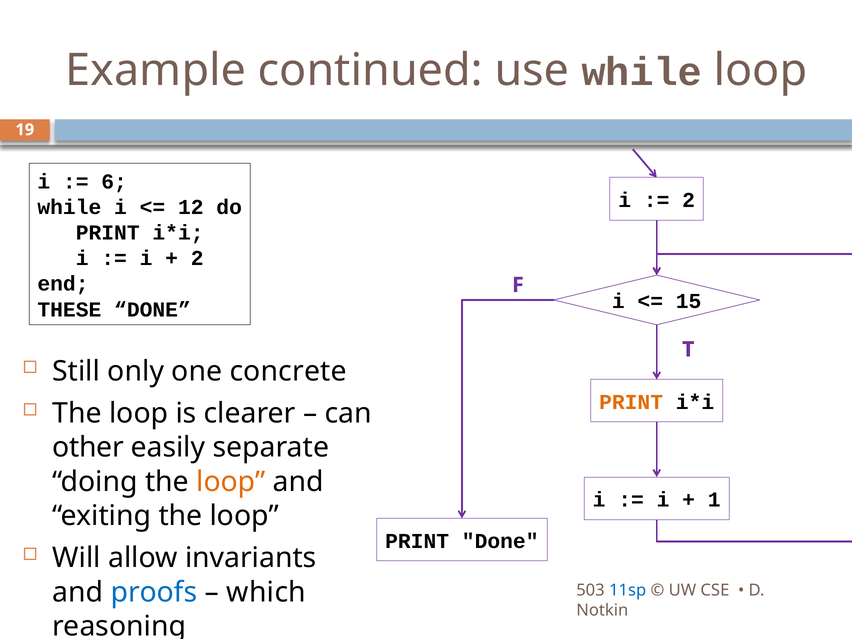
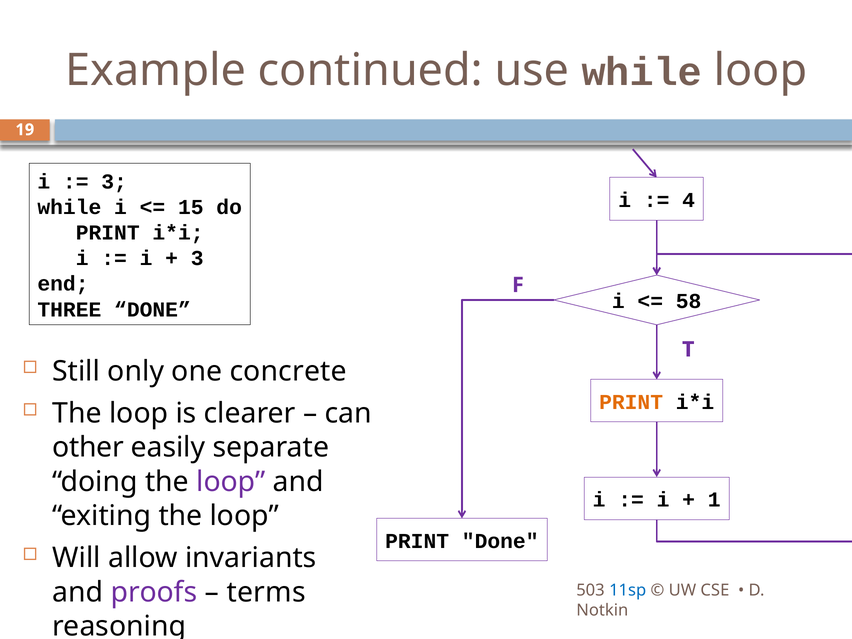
6 at (114, 182): 6 -> 3
2 at (689, 200): 2 -> 4
12: 12 -> 15
2 at (197, 258): 2 -> 3
15: 15 -> 58
THESE: THESE -> THREE
loop at (231, 482) colour: orange -> purple
proofs colour: blue -> purple
which: which -> terms
